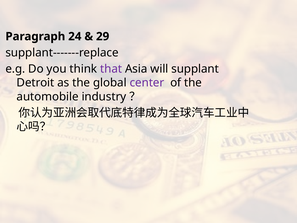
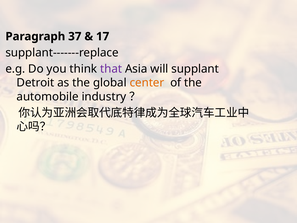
24: 24 -> 37
29: 29 -> 17
center colour: purple -> orange
